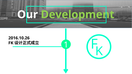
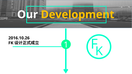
Development colour: light green -> yellow
